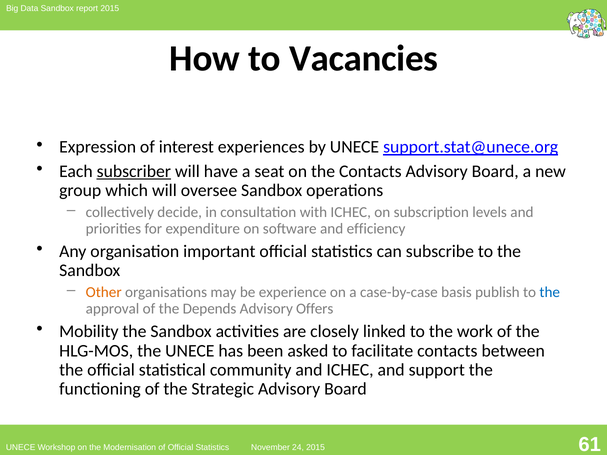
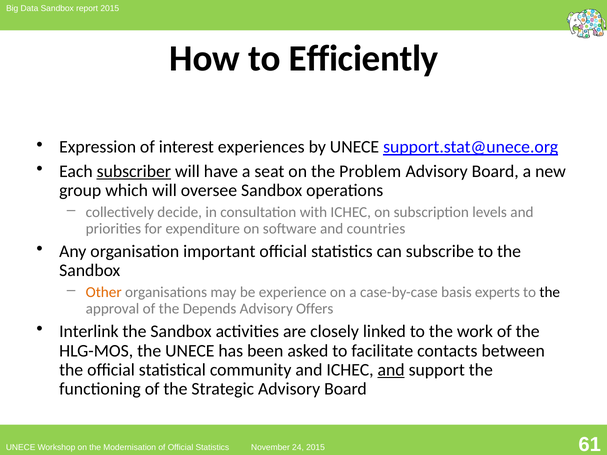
Vacancies: Vacancies -> Efficiently
the Contacts: Contacts -> Problem
efficiency: efficiency -> countries
publish: publish -> experts
the at (550, 292) colour: blue -> black
Mobility: Mobility -> Interlink
and at (391, 370) underline: none -> present
